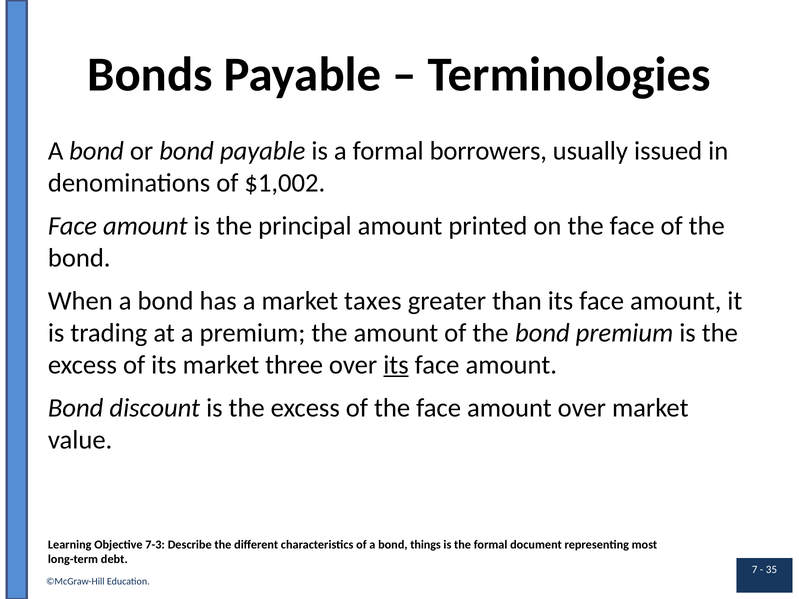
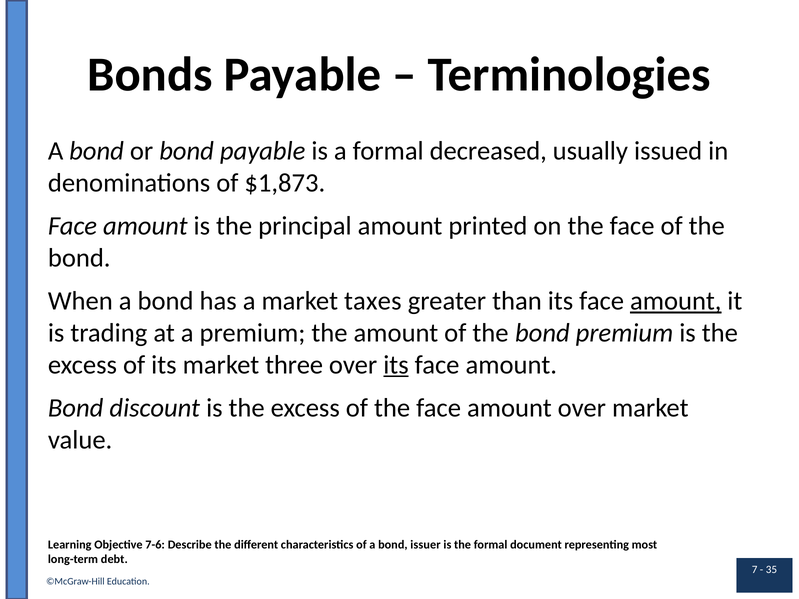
borrowers: borrowers -> decreased
$1,002: $1,002 -> $1,873
amount at (676, 301) underline: none -> present
7-3: 7-3 -> 7-6
things: things -> issuer
